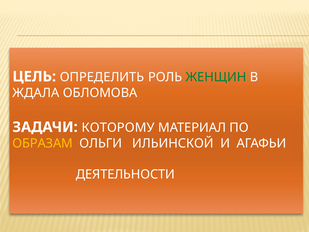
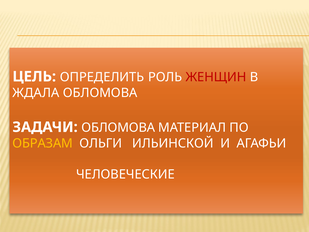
ЖЕНЩИН colour: green -> red
ЗАДАЧИ КОТОРОМУ: КОТОРОМУ -> ОБЛОМОВА
ДЕЯТЕЛЬНОСТИ: ДЕЯТЕЛЬНОСТИ -> ЧЕЛОВЕЧЕСКИЕ
